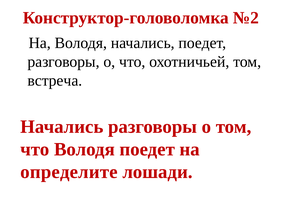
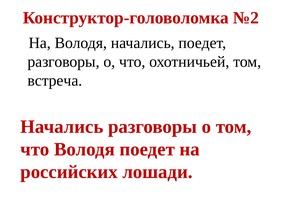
определите: определите -> российских
